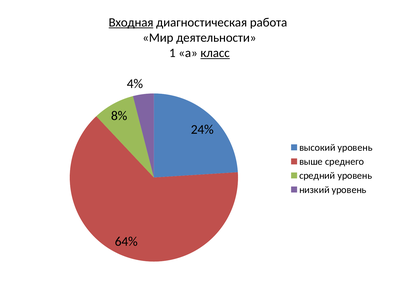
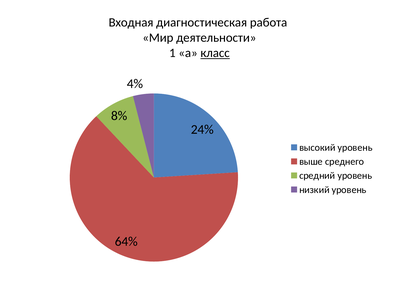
Входная underline: present -> none
